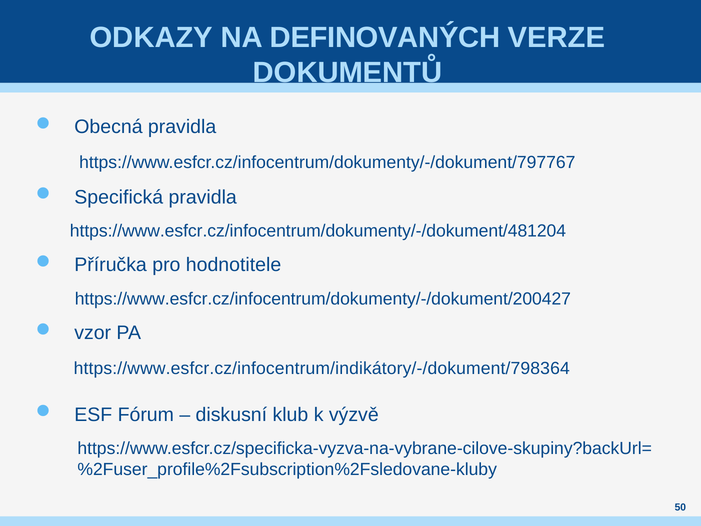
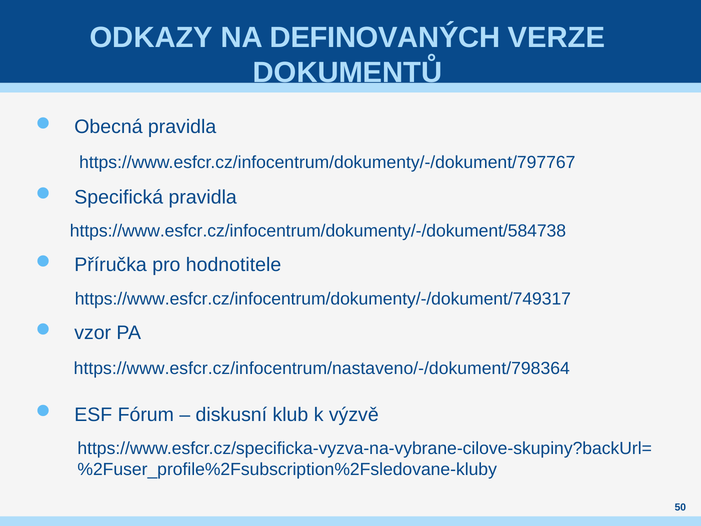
https://www.esfcr.cz/infocentrum/dokumenty/-/dokument/481204: https://www.esfcr.cz/infocentrum/dokumenty/-/dokument/481204 -> https://www.esfcr.cz/infocentrum/dokumenty/-/dokument/584738
https://www.esfcr.cz/infocentrum/dokumenty/-/dokument/200427: https://www.esfcr.cz/infocentrum/dokumenty/-/dokument/200427 -> https://www.esfcr.cz/infocentrum/dokumenty/-/dokument/749317
https://www.esfcr.cz/infocentrum/indikátory/-/dokument/798364: https://www.esfcr.cz/infocentrum/indikátory/-/dokument/798364 -> https://www.esfcr.cz/infocentrum/nastaveno/-/dokument/798364
